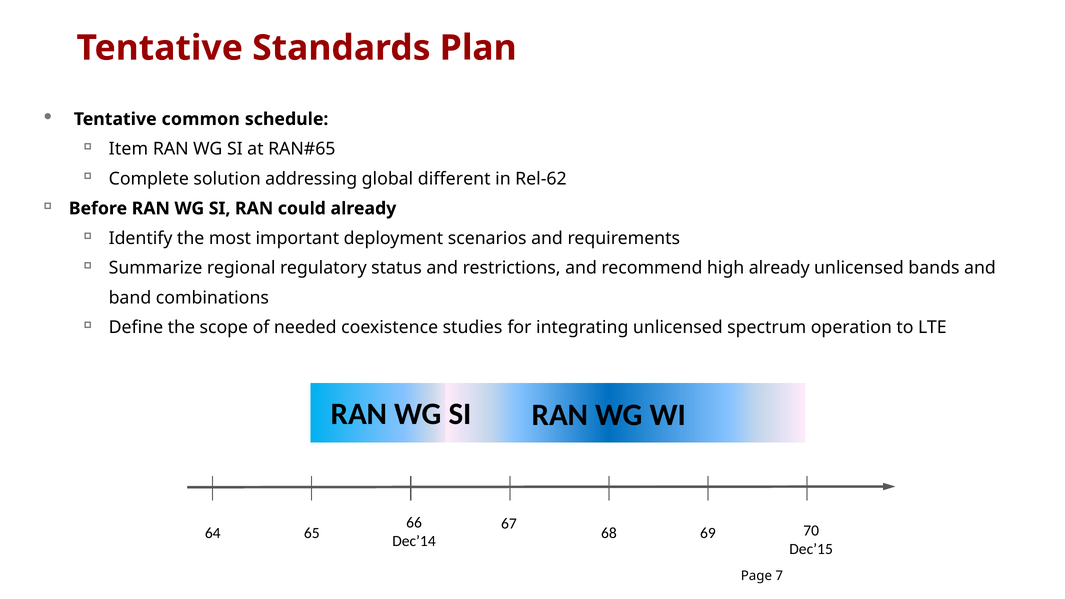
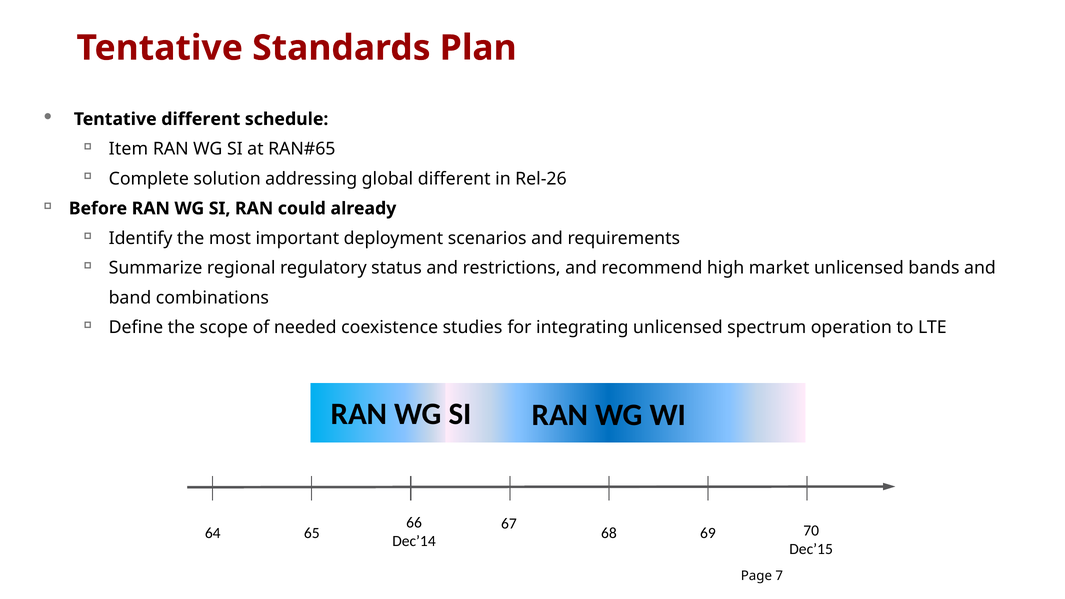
Tentative common: common -> different
Rel-62: Rel-62 -> Rel-26
high already: already -> market
